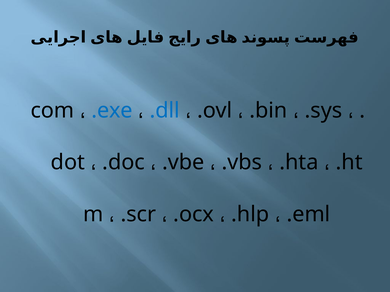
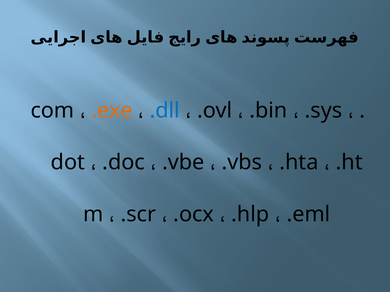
.exe colour: blue -> orange
